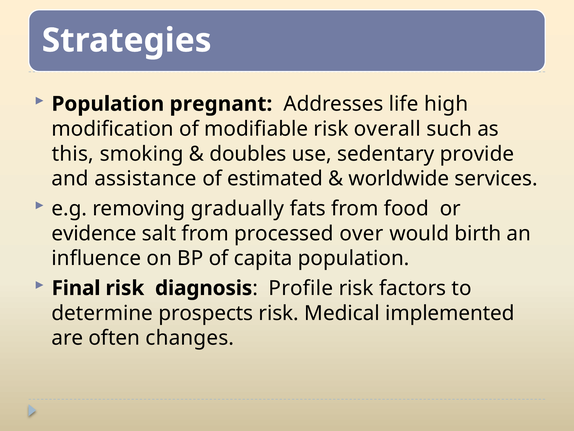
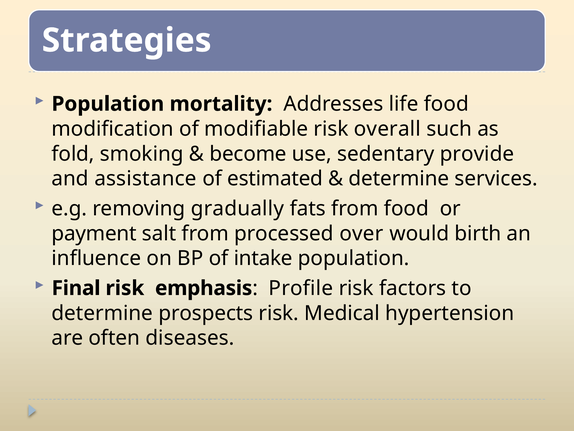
pregnant: pregnant -> mortality
life high: high -> food
this: this -> fold
doubles: doubles -> become
worldwide at (399, 179): worldwide -> determine
evidence: evidence -> payment
capita: capita -> intake
diagnosis: diagnosis -> emphasis
implemented: implemented -> hypertension
changes: changes -> diseases
